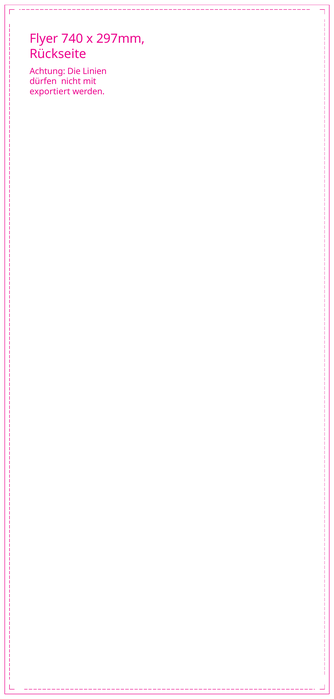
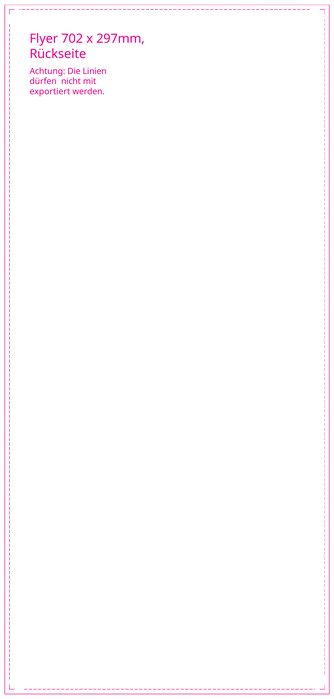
740: 740 -> 702
